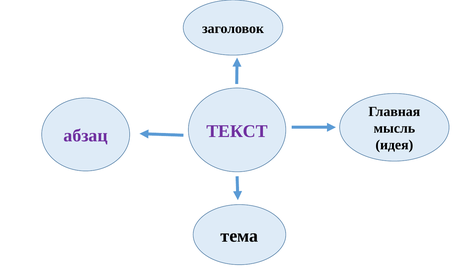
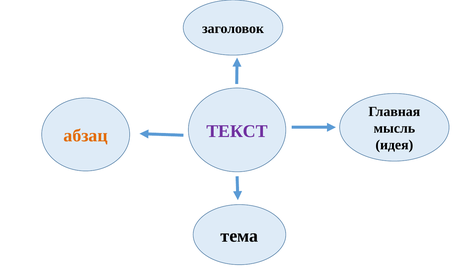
абзац colour: purple -> orange
